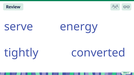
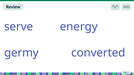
tightly: tightly -> germy
